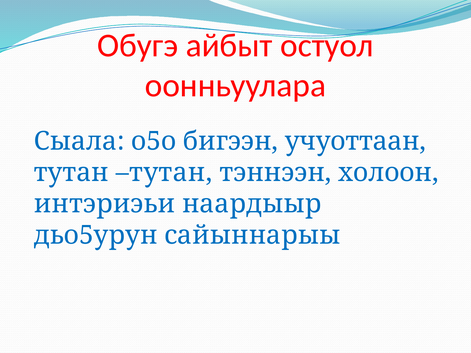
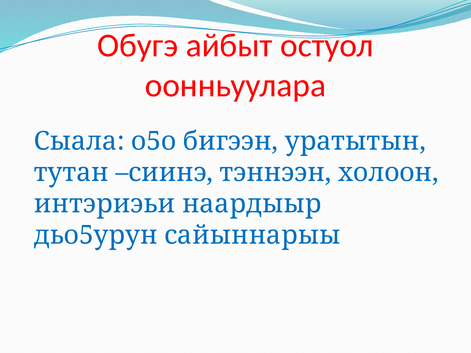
учуоттаан: учуоттаан -> уратытын
тутан тутан: тутан -> сиинэ
